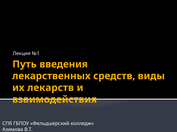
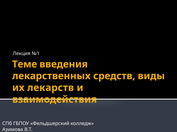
Путь: Путь -> Теме
